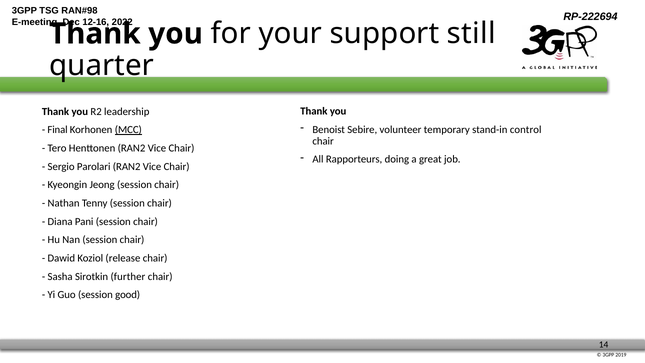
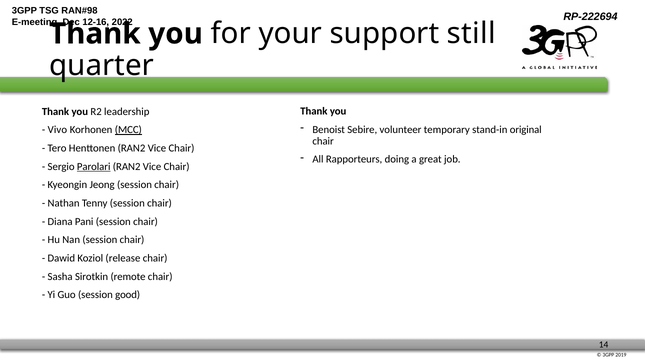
control: control -> original
Final: Final -> Vivo
Parolari underline: none -> present
further: further -> remote
